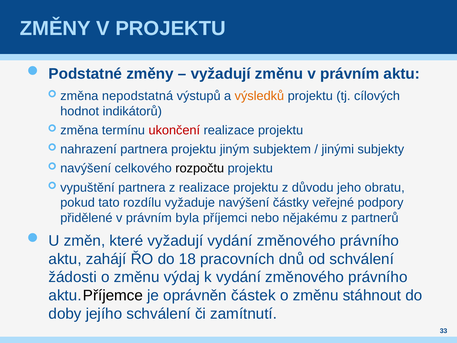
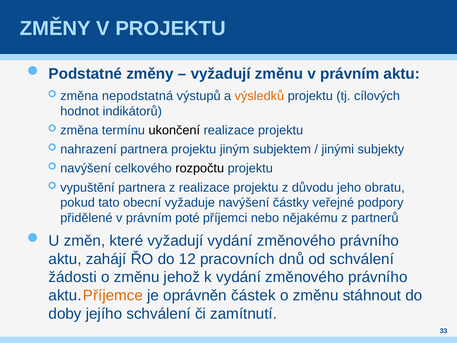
ukončení colour: red -> black
rozdílu: rozdílu -> obecní
byla: byla -> poté
18: 18 -> 12
výdaj: výdaj -> jehož
Příjemce colour: black -> orange
